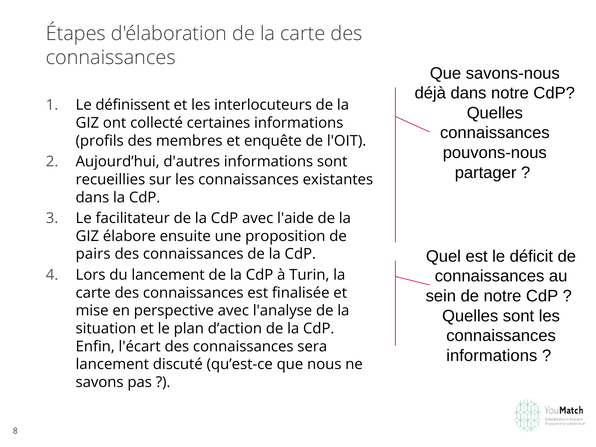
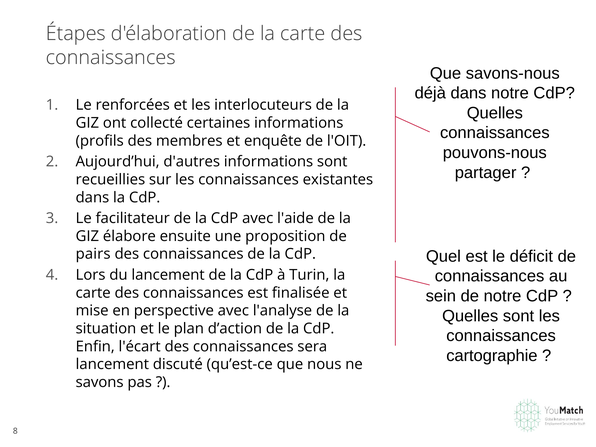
définissent: définissent -> renforcées
informations at (492, 356): informations -> cartographie
